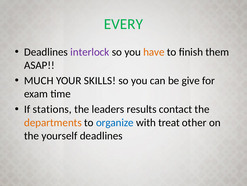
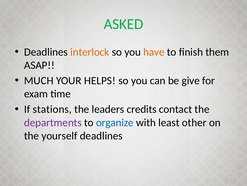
EVERY: EVERY -> ASKED
interlock colour: purple -> orange
SKILLS: SKILLS -> HELPS
results: results -> credits
departments colour: orange -> purple
treat: treat -> least
